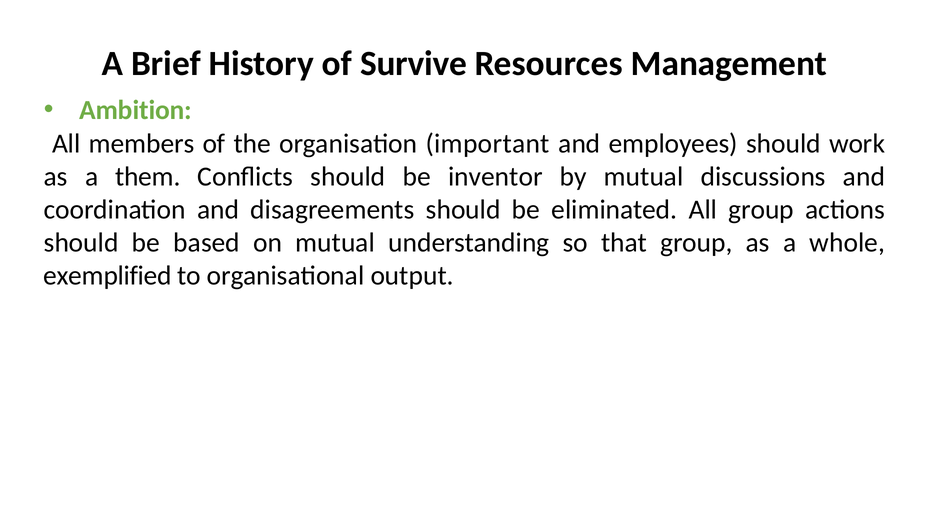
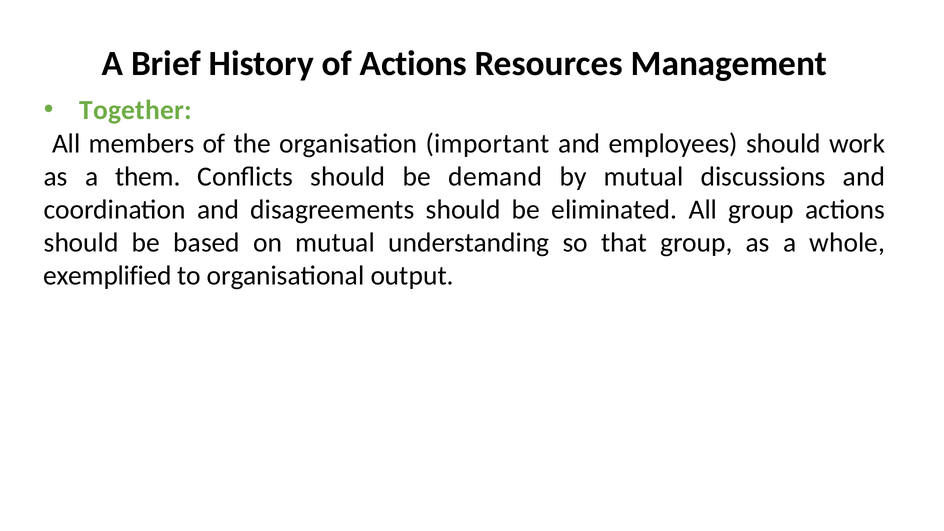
of Survive: Survive -> Actions
Ambition: Ambition -> Together
inventor: inventor -> demand
